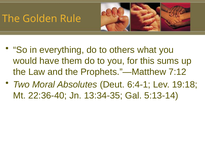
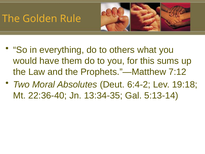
6:4-1: 6:4-1 -> 6:4-2
